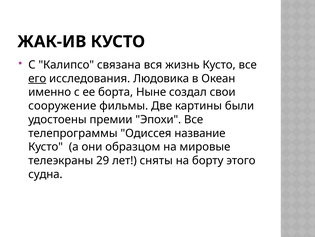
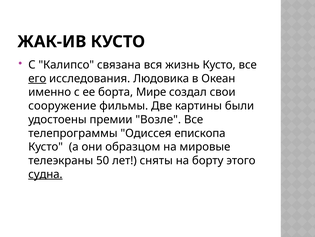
Ныне: Ныне -> Мире
Эпохи: Эпохи -> Возле
название: название -> епископа
29: 29 -> 50
судна underline: none -> present
